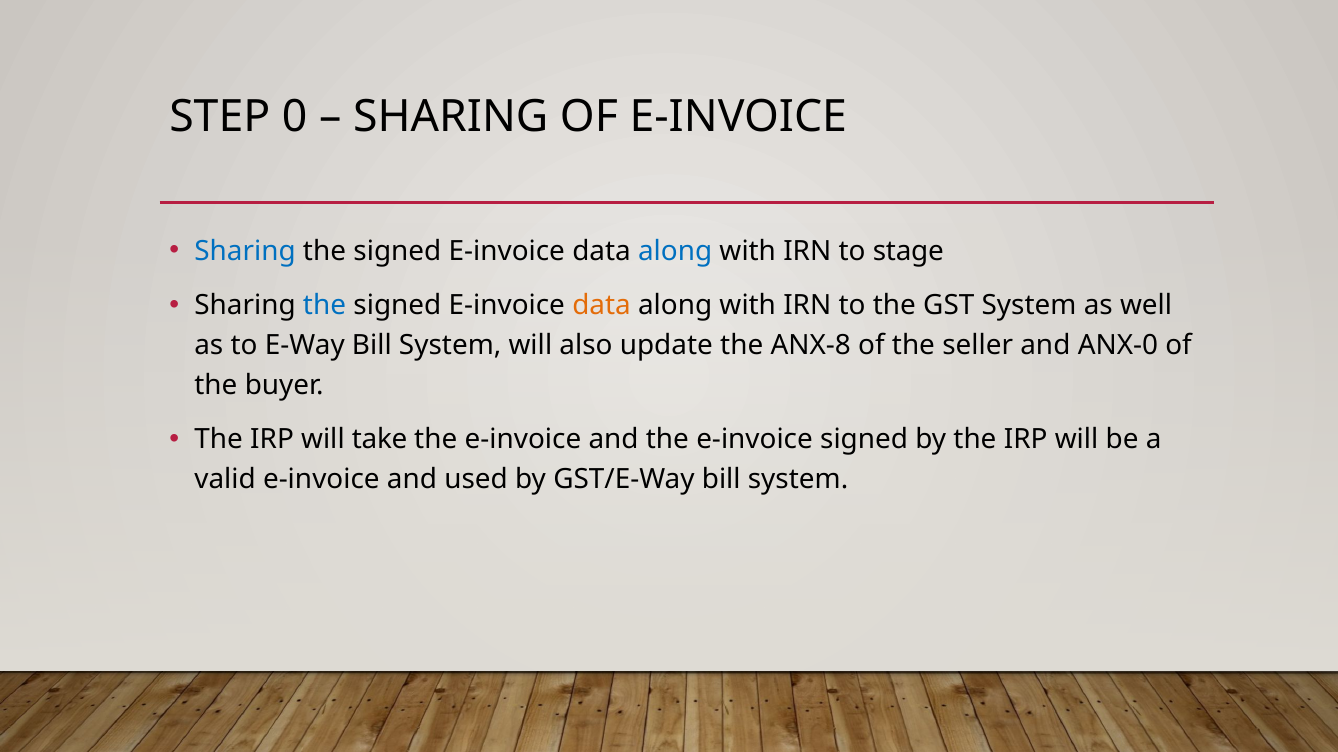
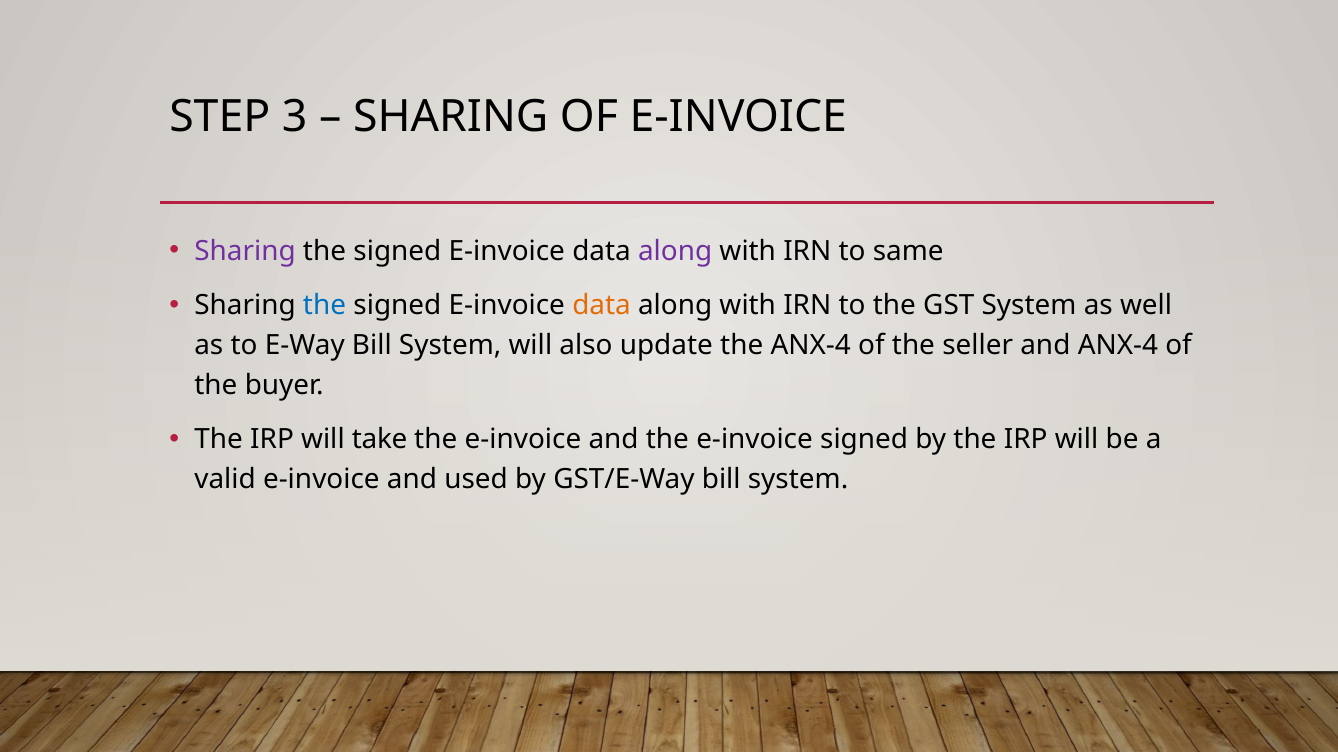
0: 0 -> 3
Sharing at (245, 252) colour: blue -> purple
along at (675, 252) colour: blue -> purple
stage: stage -> same
the ANX-8: ANX-8 -> ANX-4
and ANX-0: ANX-0 -> ANX-4
